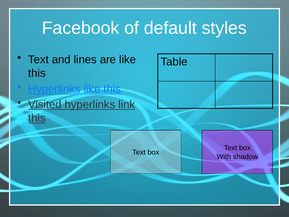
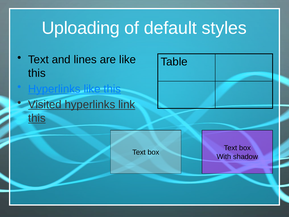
Facebook: Facebook -> Uploading
